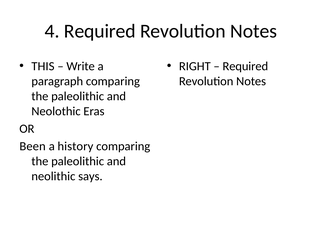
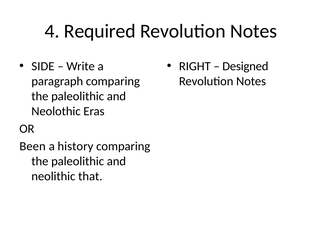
THIS: THIS -> SIDE
Required at (245, 66): Required -> Designed
says: says -> that
